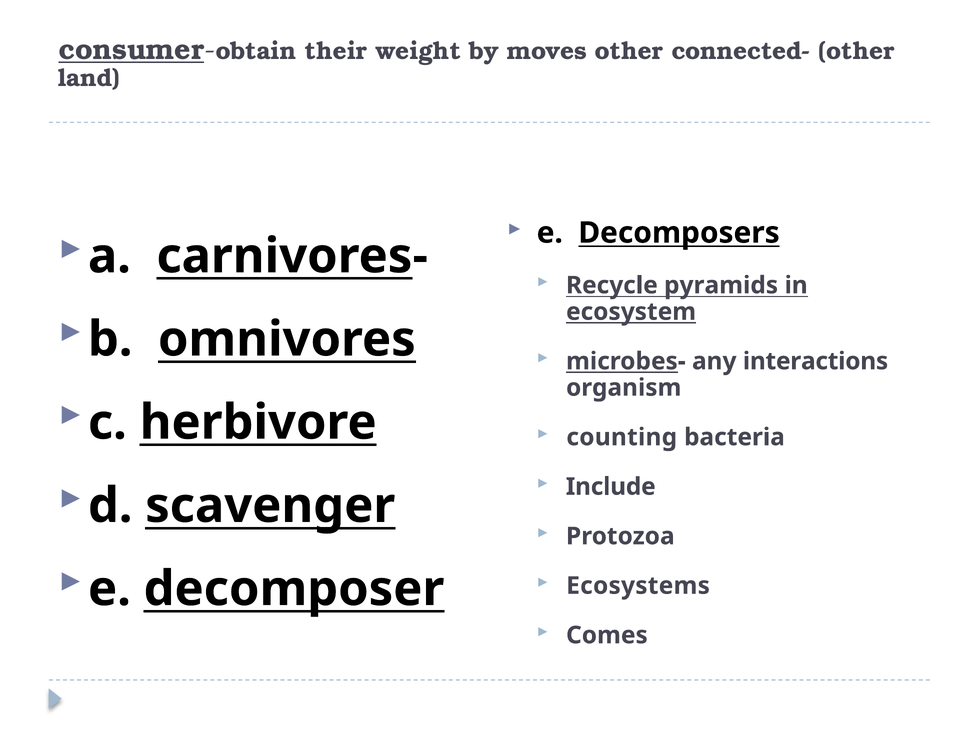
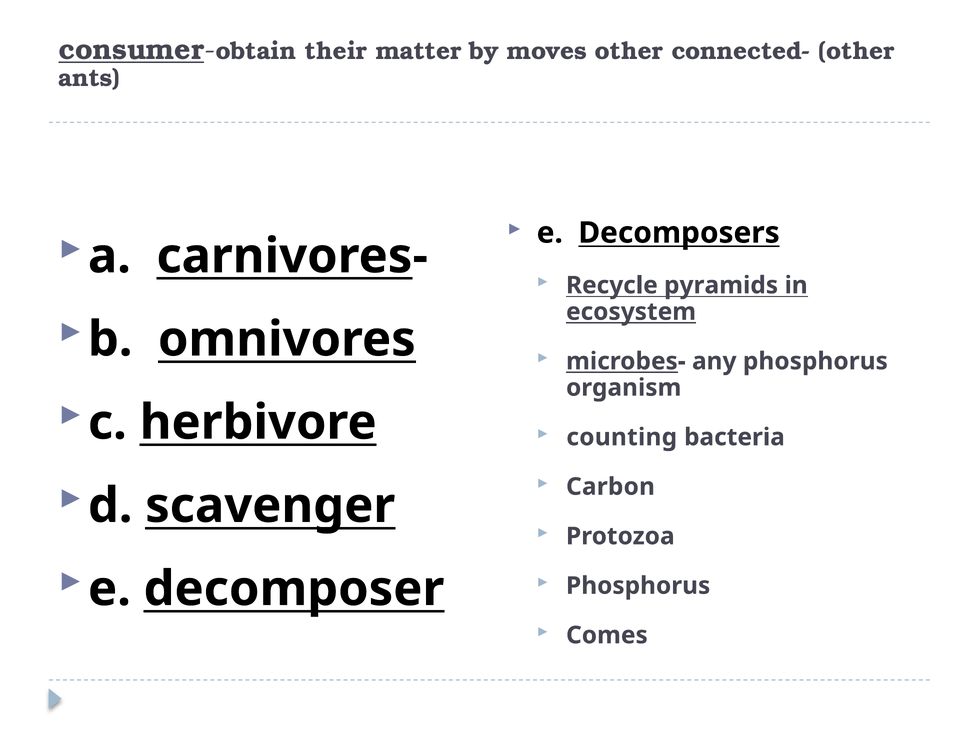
weight: weight -> matter
land: land -> ants
any interactions: interactions -> phosphorus
Include: Include -> Carbon
Ecosystems at (638, 586): Ecosystems -> Phosphorus
